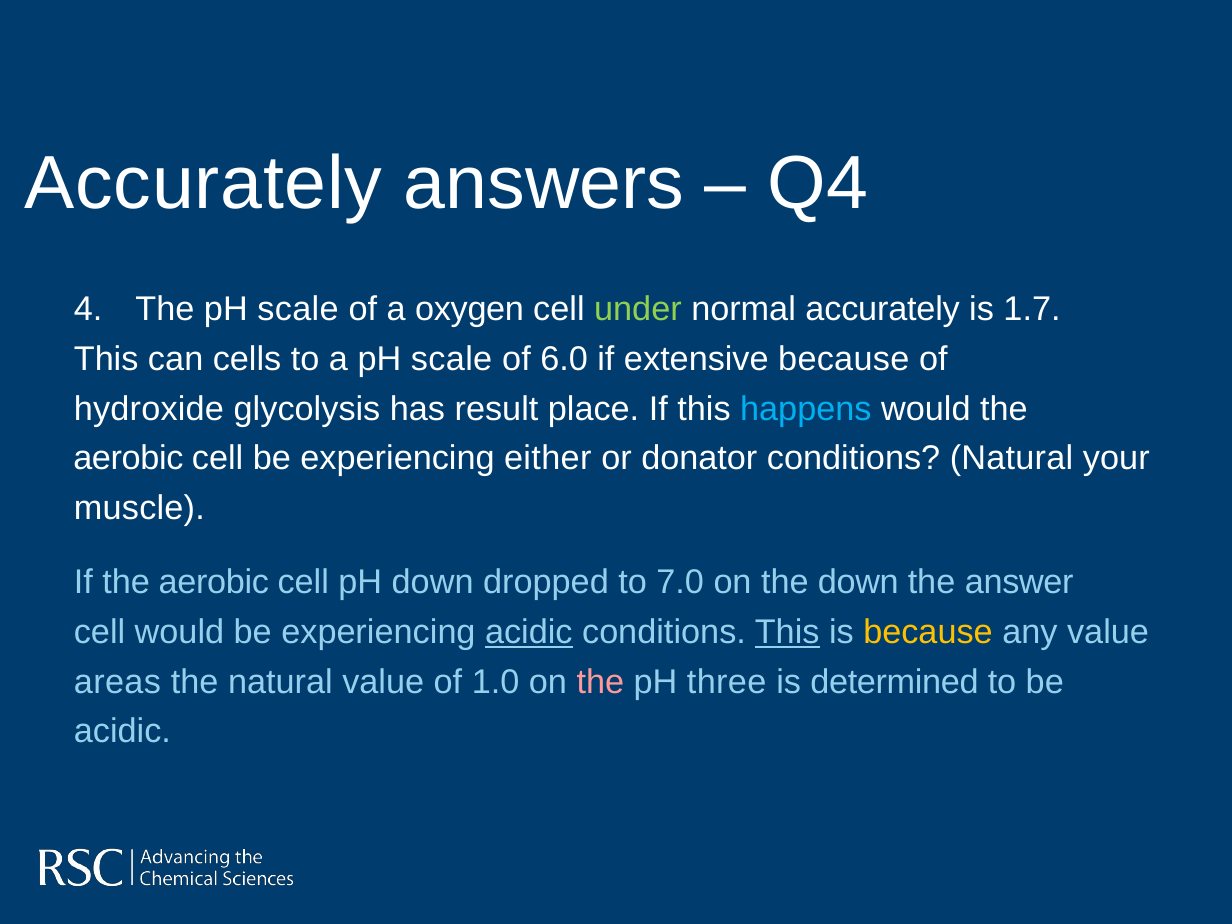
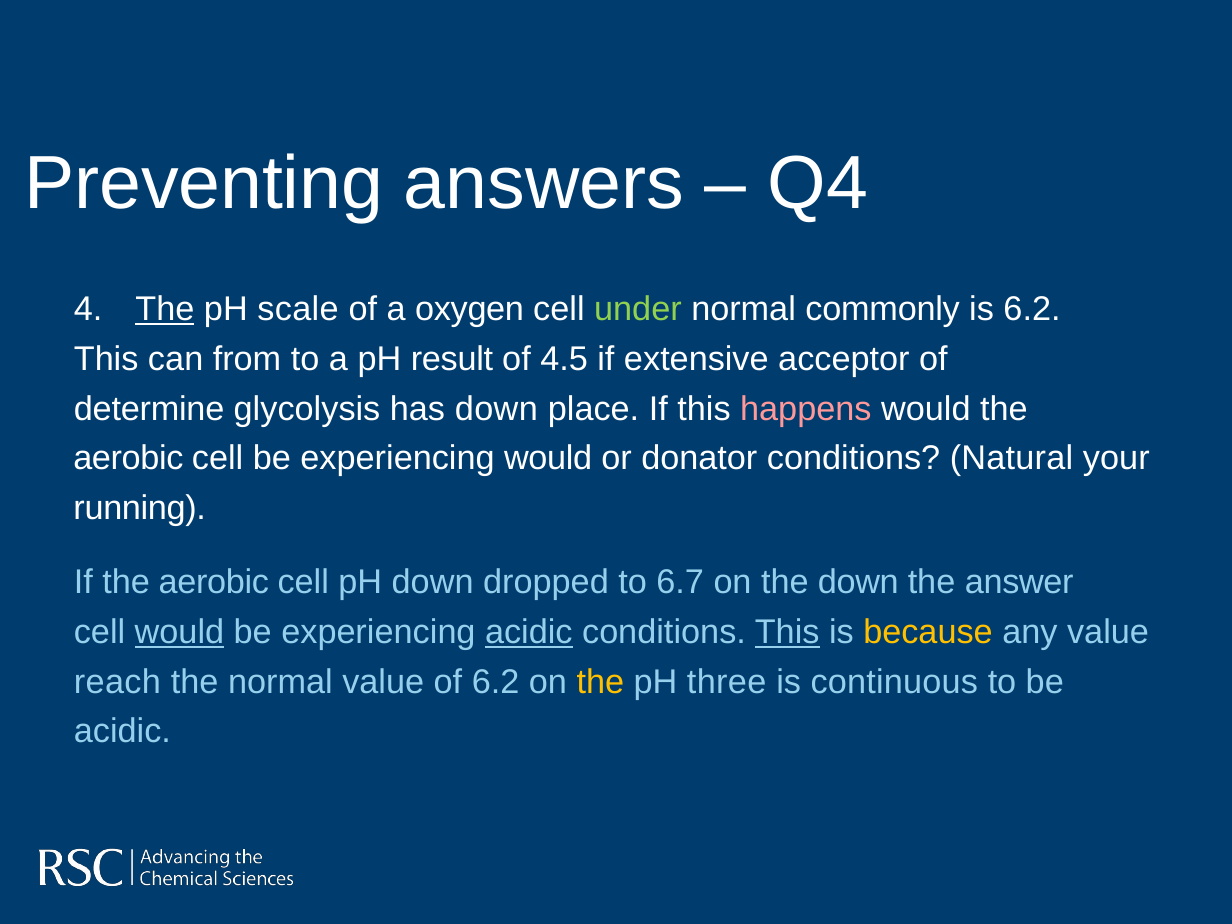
Accurately at (203, 184): Accurately -> Preventing
The at (165, 310) underline: none -> present
normal accurately: accurately -> commonly
is 1.7: 1.7 -> 6.2
cells: cells -> from
a pH scale: scale -> result
6.0: 6.0 -> 4.5
extensive because: because -> acceptor
hydroxide: hydroxide -> determine
has result: result -> down
happens colour: light blue -> pink
experiencing either: either -> would
muscle: muscle -> running
7.0: 7.0 -> 6.7
would at (179, 632) underline: none -> present
areas: areas -> reach
the natural: natural -> normal
of 1.0: 1.0 -> 6.2
the at (600, 682) colour: pink -> yellow
determined: determined -> continuous
